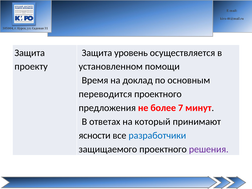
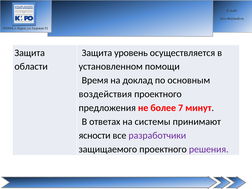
проекту: проекту -> области
переводится: переводится -> воздействия
который: который -> системы
разработчики colour: blue -> purple
